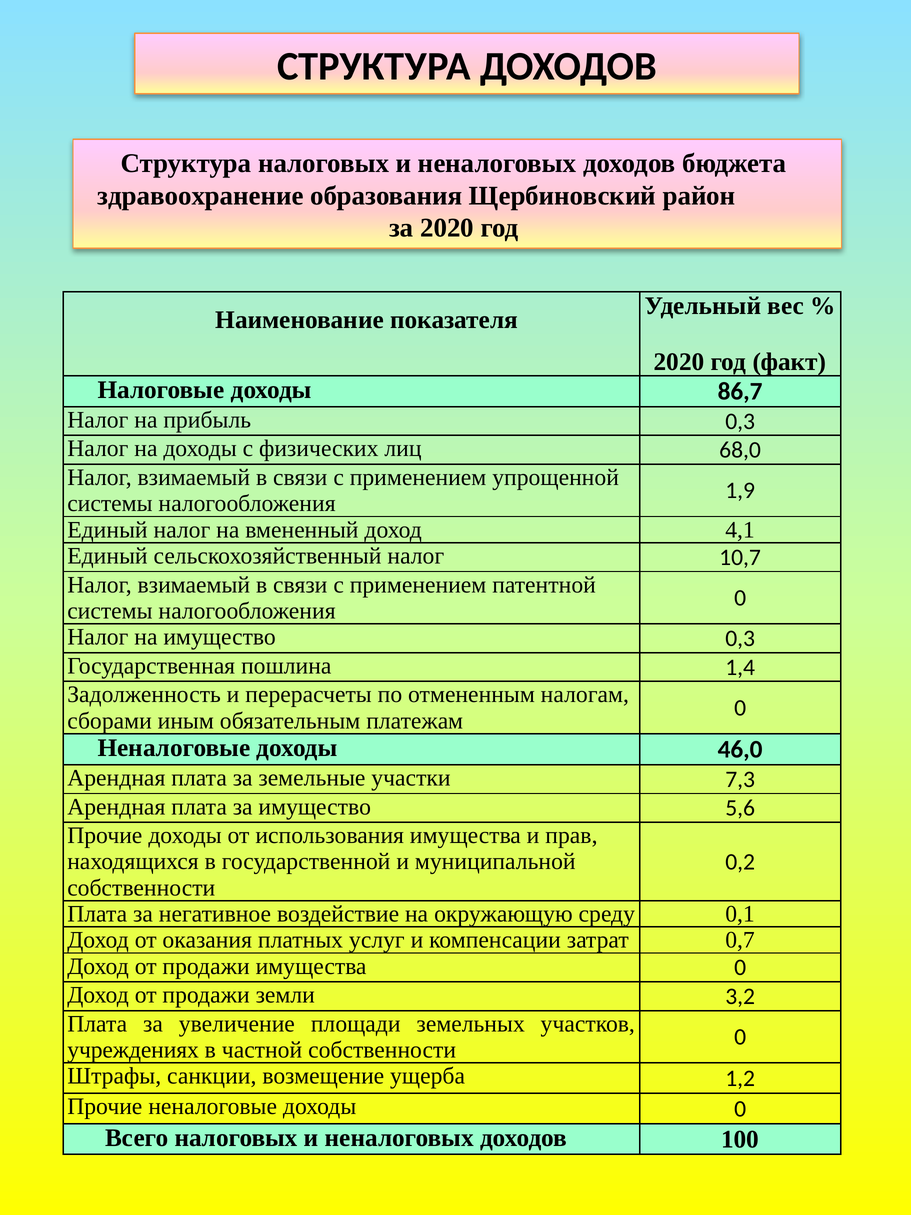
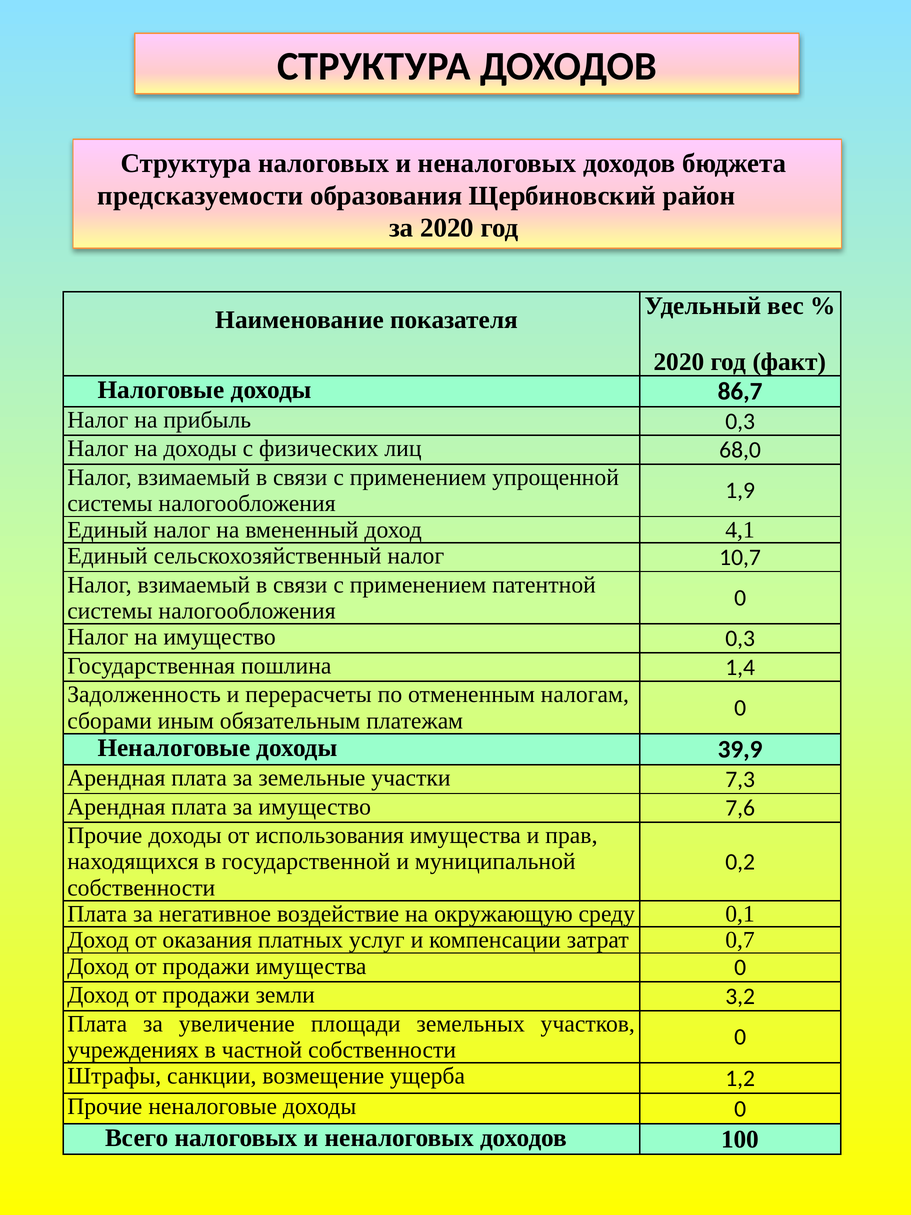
здравоохранение: здравоохранение -> предсказуемости
46,0: 46,0 -> 39,9
5,6: 5,6 -> 7,6
